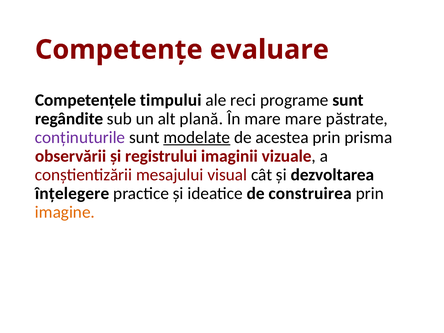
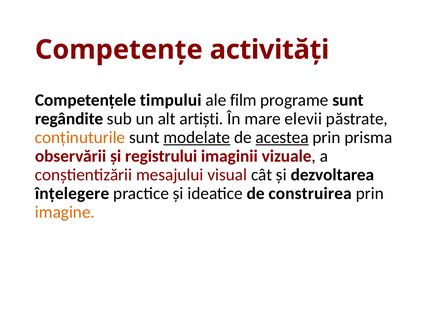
evaluare: evaluare -> activități
reci: reci -> film
plană: plană -> artiști
mare mare: mare -> elevii
conținuturile colour: purple -> orange
acestea underline: none -> present
